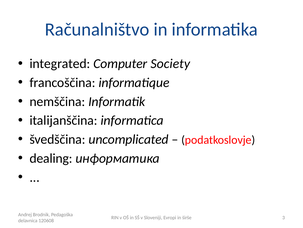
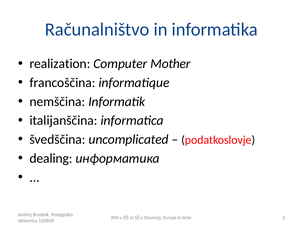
integrated: integrated -> realization
Society: Society -> Mother
